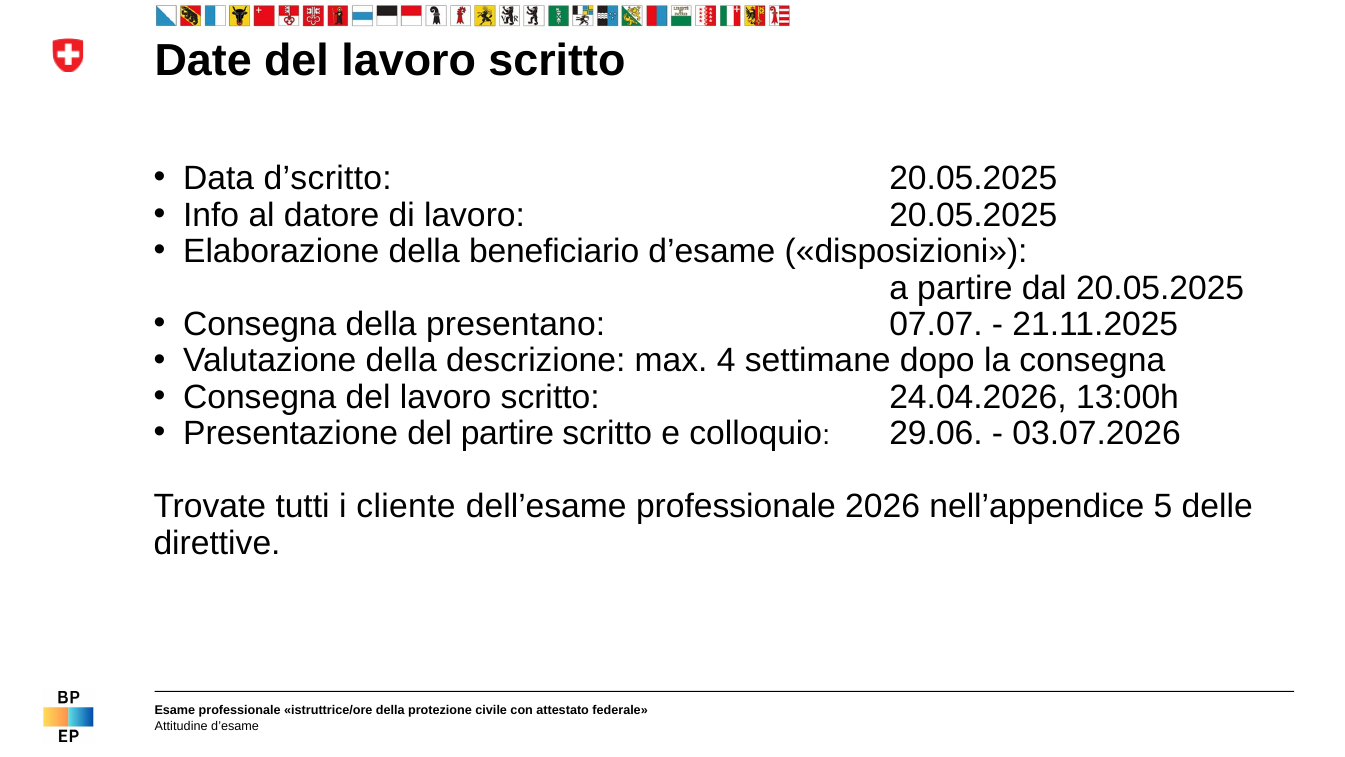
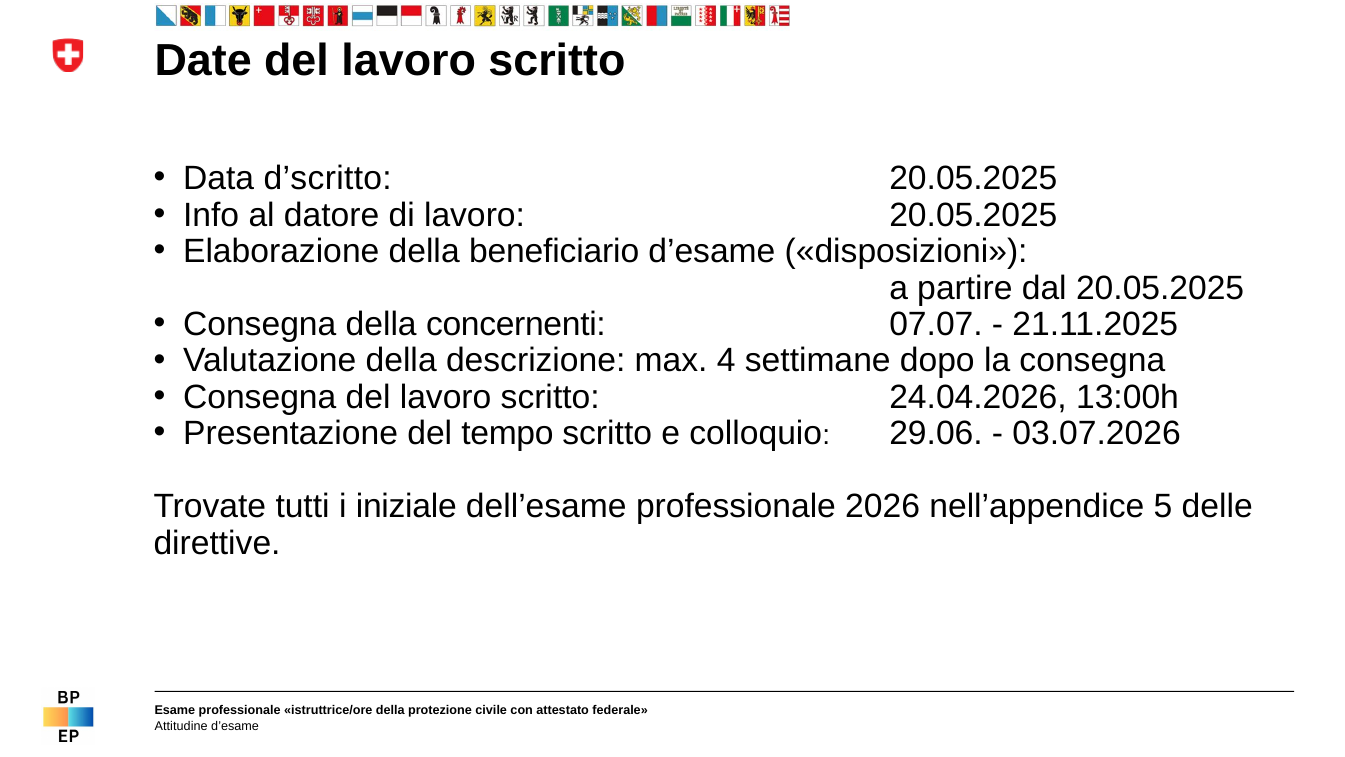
presentano: presentano -> concernenti
del partire: partire -> tempo
cliente: cliente -> iniziale
